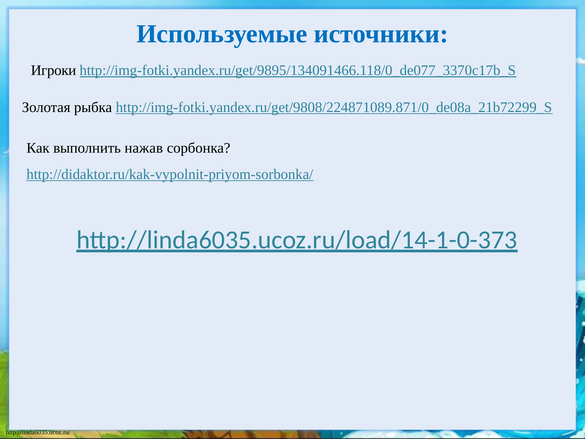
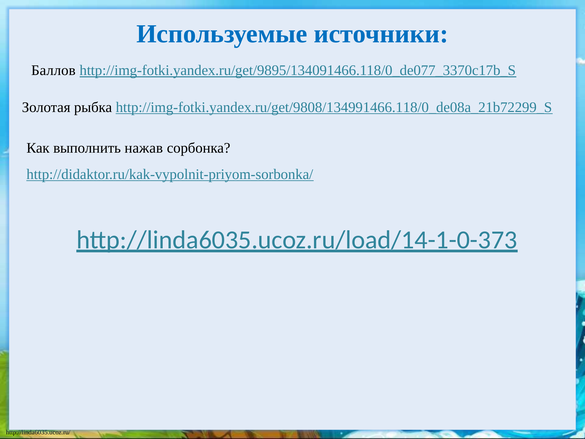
Игроки: Игроки -> Баллов
http://img-fotki.yandex.ru/get/9808/224871089.871/0_de08a_21b72299_S: http://img-fotki.yandex.ru/get/9808/224871089.871/0_de08a_21b72299_S -> http://img-fotki.yandex.ru/get/9808/134991466.118/0_de08a_21b72299_S
